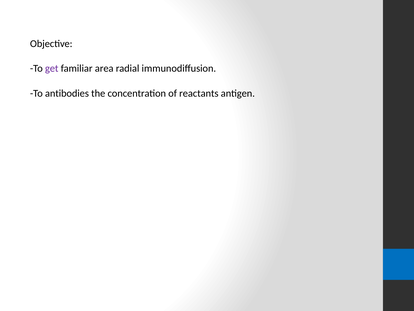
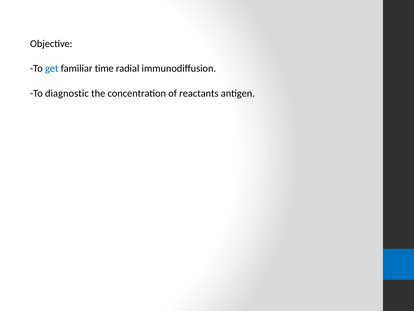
get colour: purple -> blue
area: area -> time
antibodies: antibodies -> diagnostic
